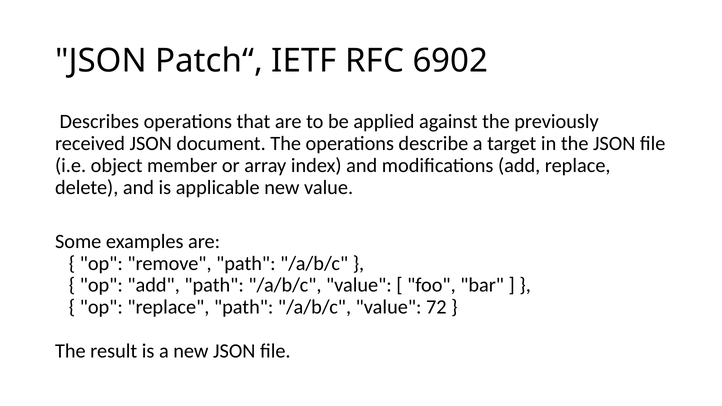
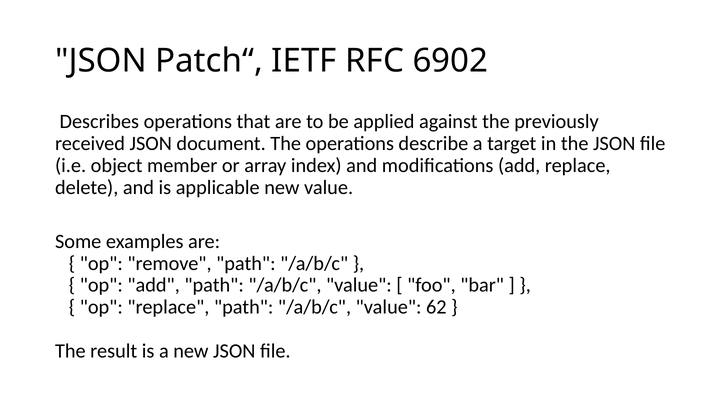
72: 72 -> 62
